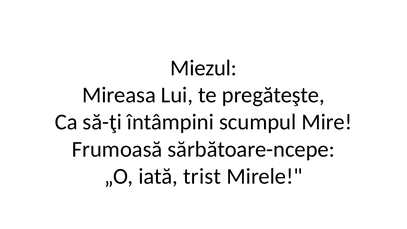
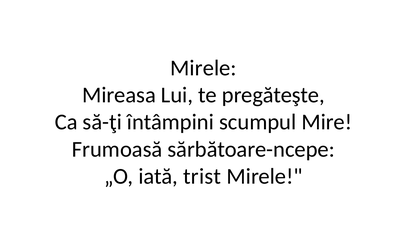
Miezul at (204, 68): Miezul -> Mirele
